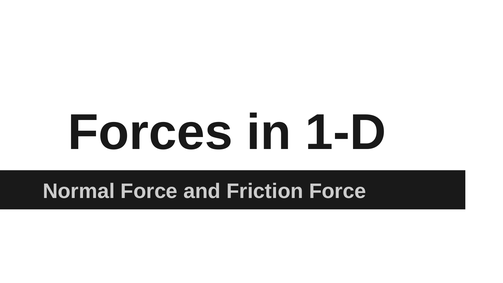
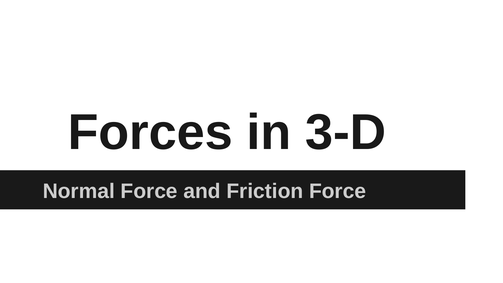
1-D: 1-D -> 3-D
